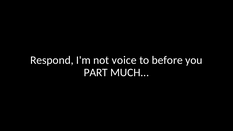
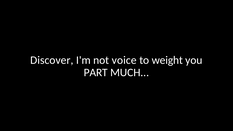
Respond: Respond -> Discover
before: before -> weight
